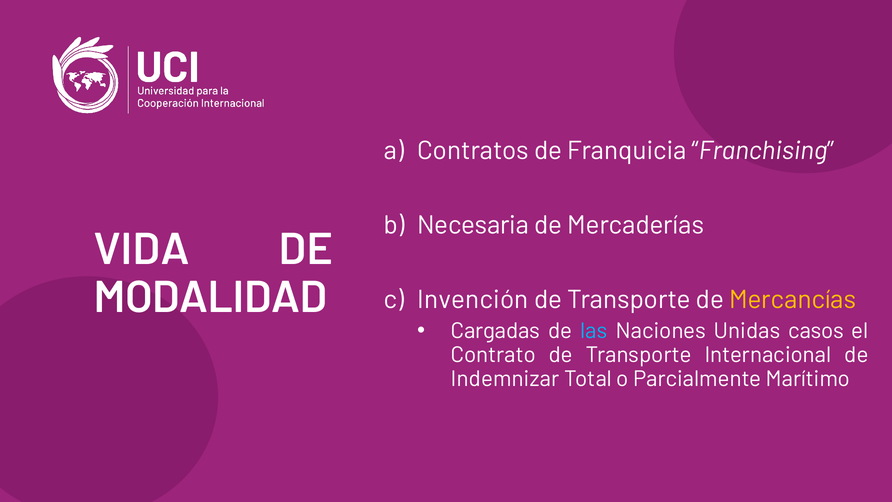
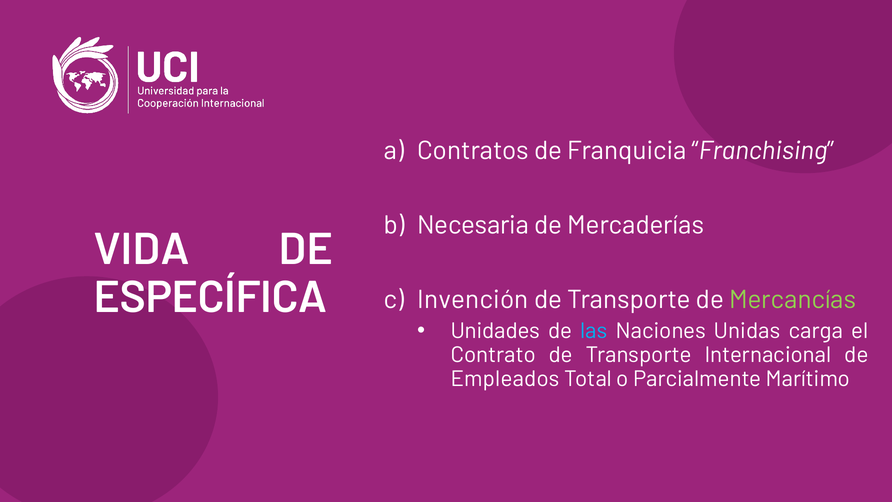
MODALIDAD: MODALIDAD -> ESPECÍFICA
Mercancías colour: yellow -> light green
Cargadas: Cargadas -> Unidades
casos: casos -> carga
Indemnizar: Indemnizar -> Empleados
